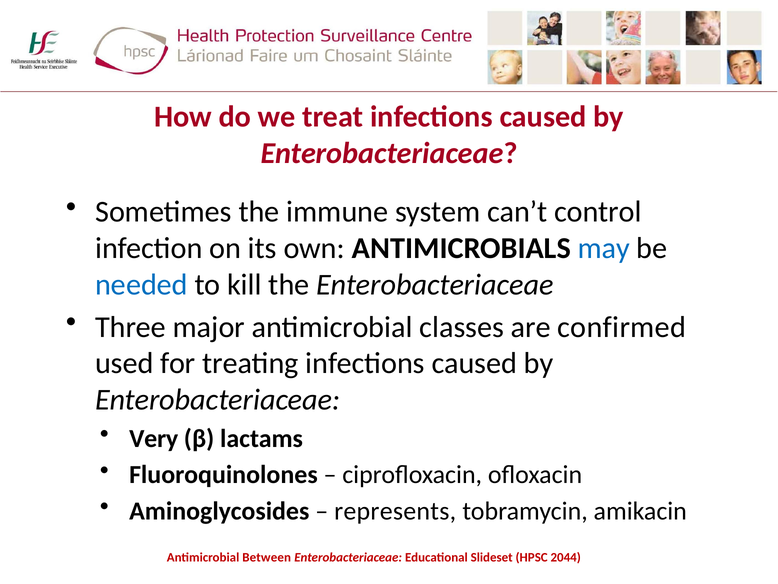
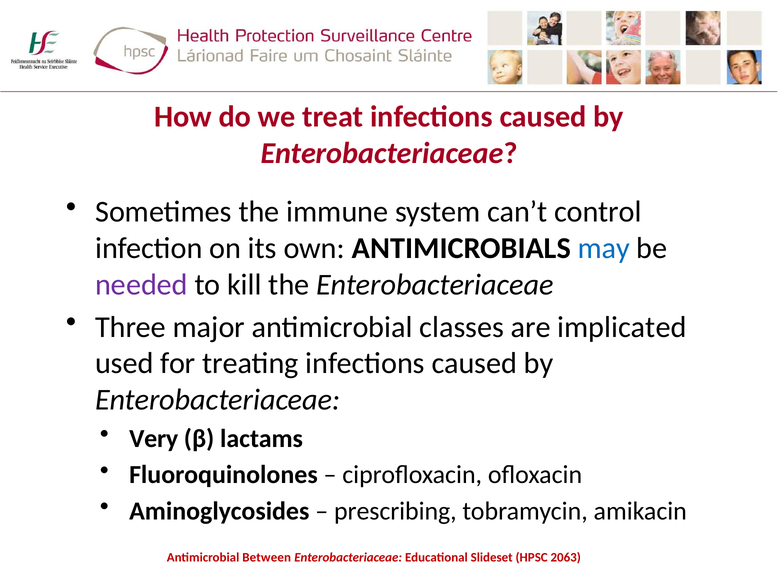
needed colour: blue -> purple
confirmed: confirmed -> implicated
represents: represents -> prescribing
2044: 2044 -> 2063
